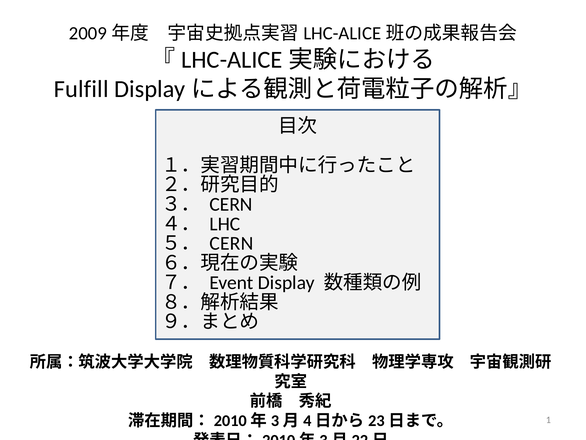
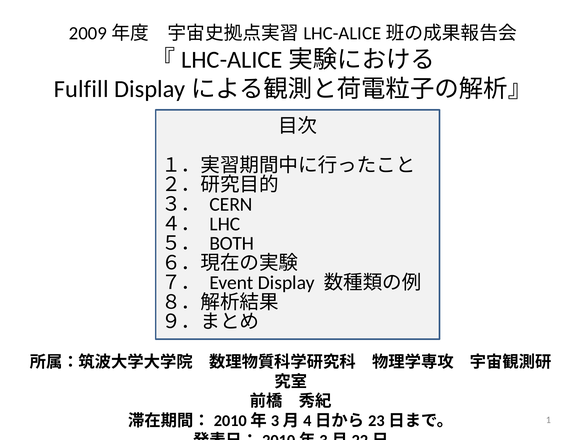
５． CERN: CERN -> BOTH
